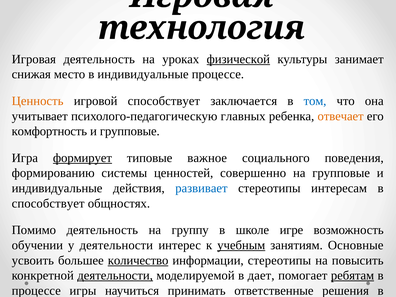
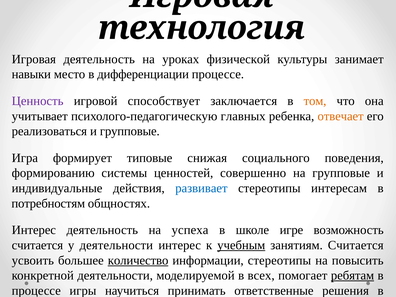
физической underline: present -> none
снижая: снижая -> навыки
в индивидуальные: индивидуальные -> дифференциации
Ценность colour: orange -> purple
том colour: blue -> orange
комфортность: комфортность -> реализоваться
формирует underline: present -> none
важное: важное -> снижая
способствует at (48, 203): способствует -> потребностям
Помимо at (34, 230): Помимо -> Интерес
группу: группу -> успеха
обучении at (37, 245): обучении -> считается
занятиям Основные: Основные -> Считается
деятельности at (115, 276) underline: present -> none
дает: дает -> всех
